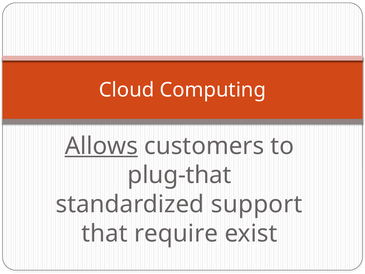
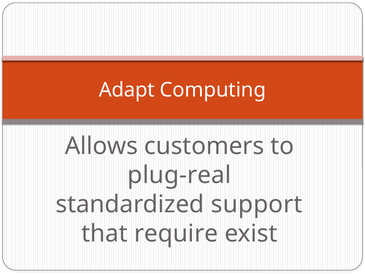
Cloud: Cloud -> Adapt
Allows underline: present -> none
plug-that: plug-that -> plug-real
